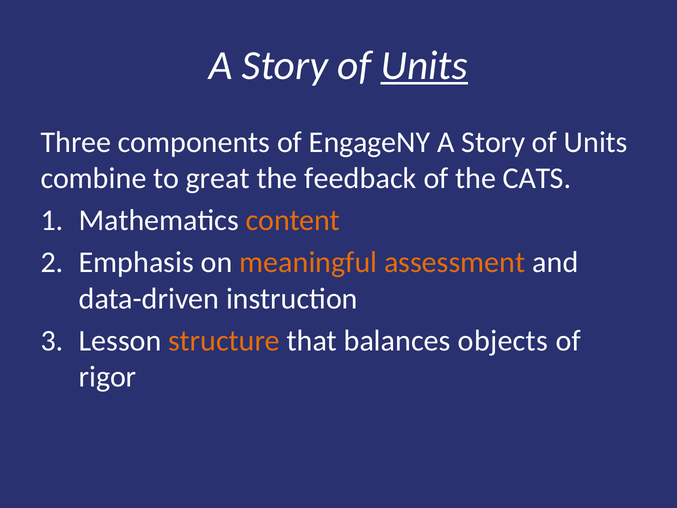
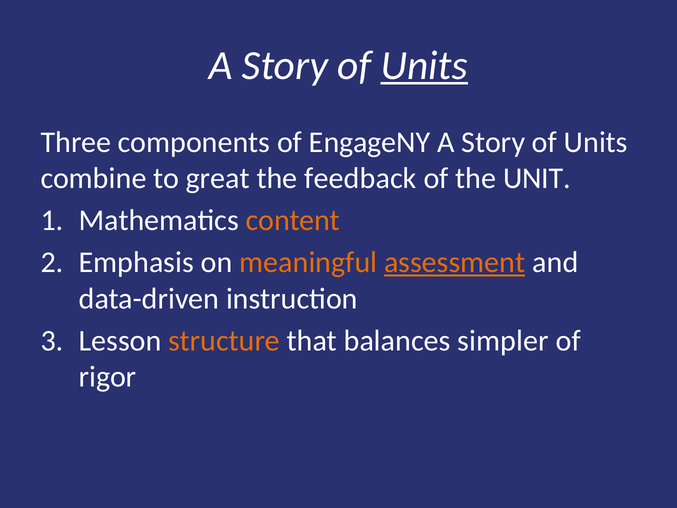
CATS: CATS -> UNIT
assessment underline: none -> present
objects: objects -> simpler
